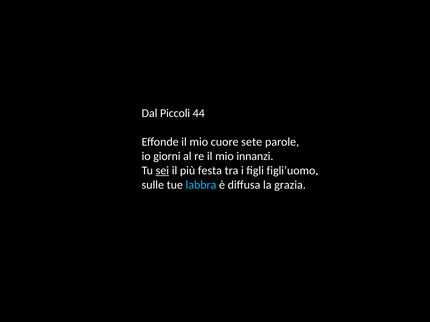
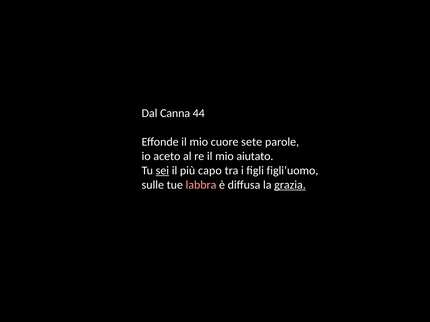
Piccoli: Piccoli -> Canna
giorni: giorni -> aceto
innanzi: innanzi -> aiutato
festa: festa -> capo
labbra colour: light blue -> pink
grazia underline: none -> present
